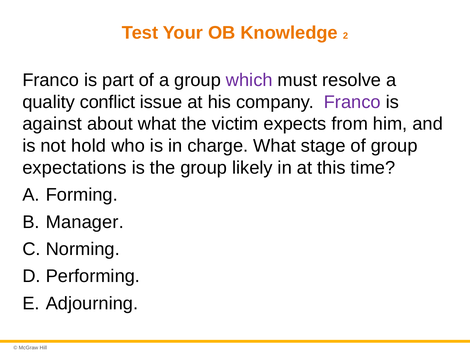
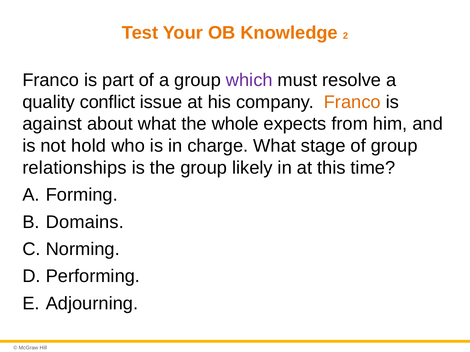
Franco at (352, 102) colour: purple -> orange
victim: victim -> whole
expectations: expectations -> relationships
Manager: Manager -> Domains
